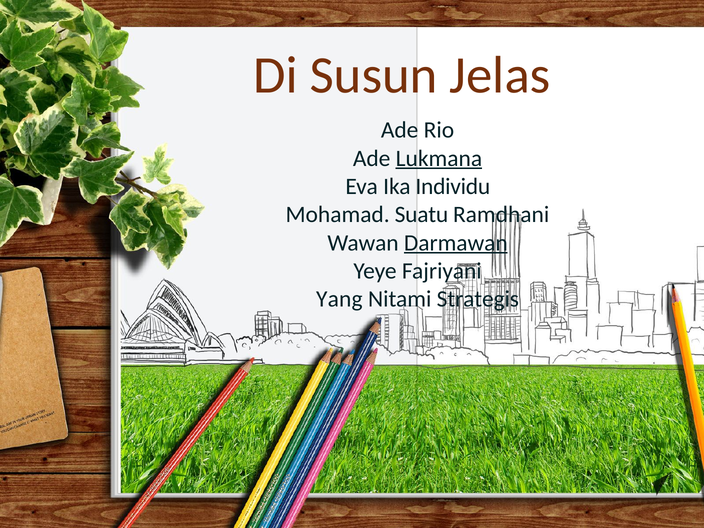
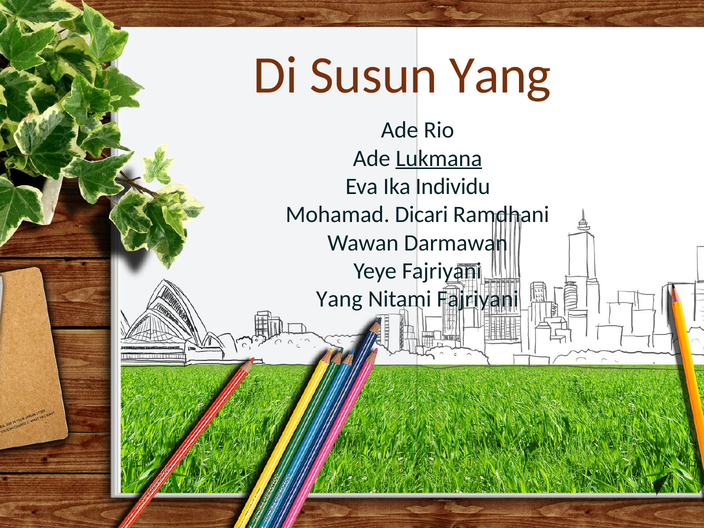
Susun Jelas: Jelas -> Yang
Suatu: Suatu -> Dicari
Darmawan underline: present -> none
Nitami Strategis: Strategis -> Fajriyani
